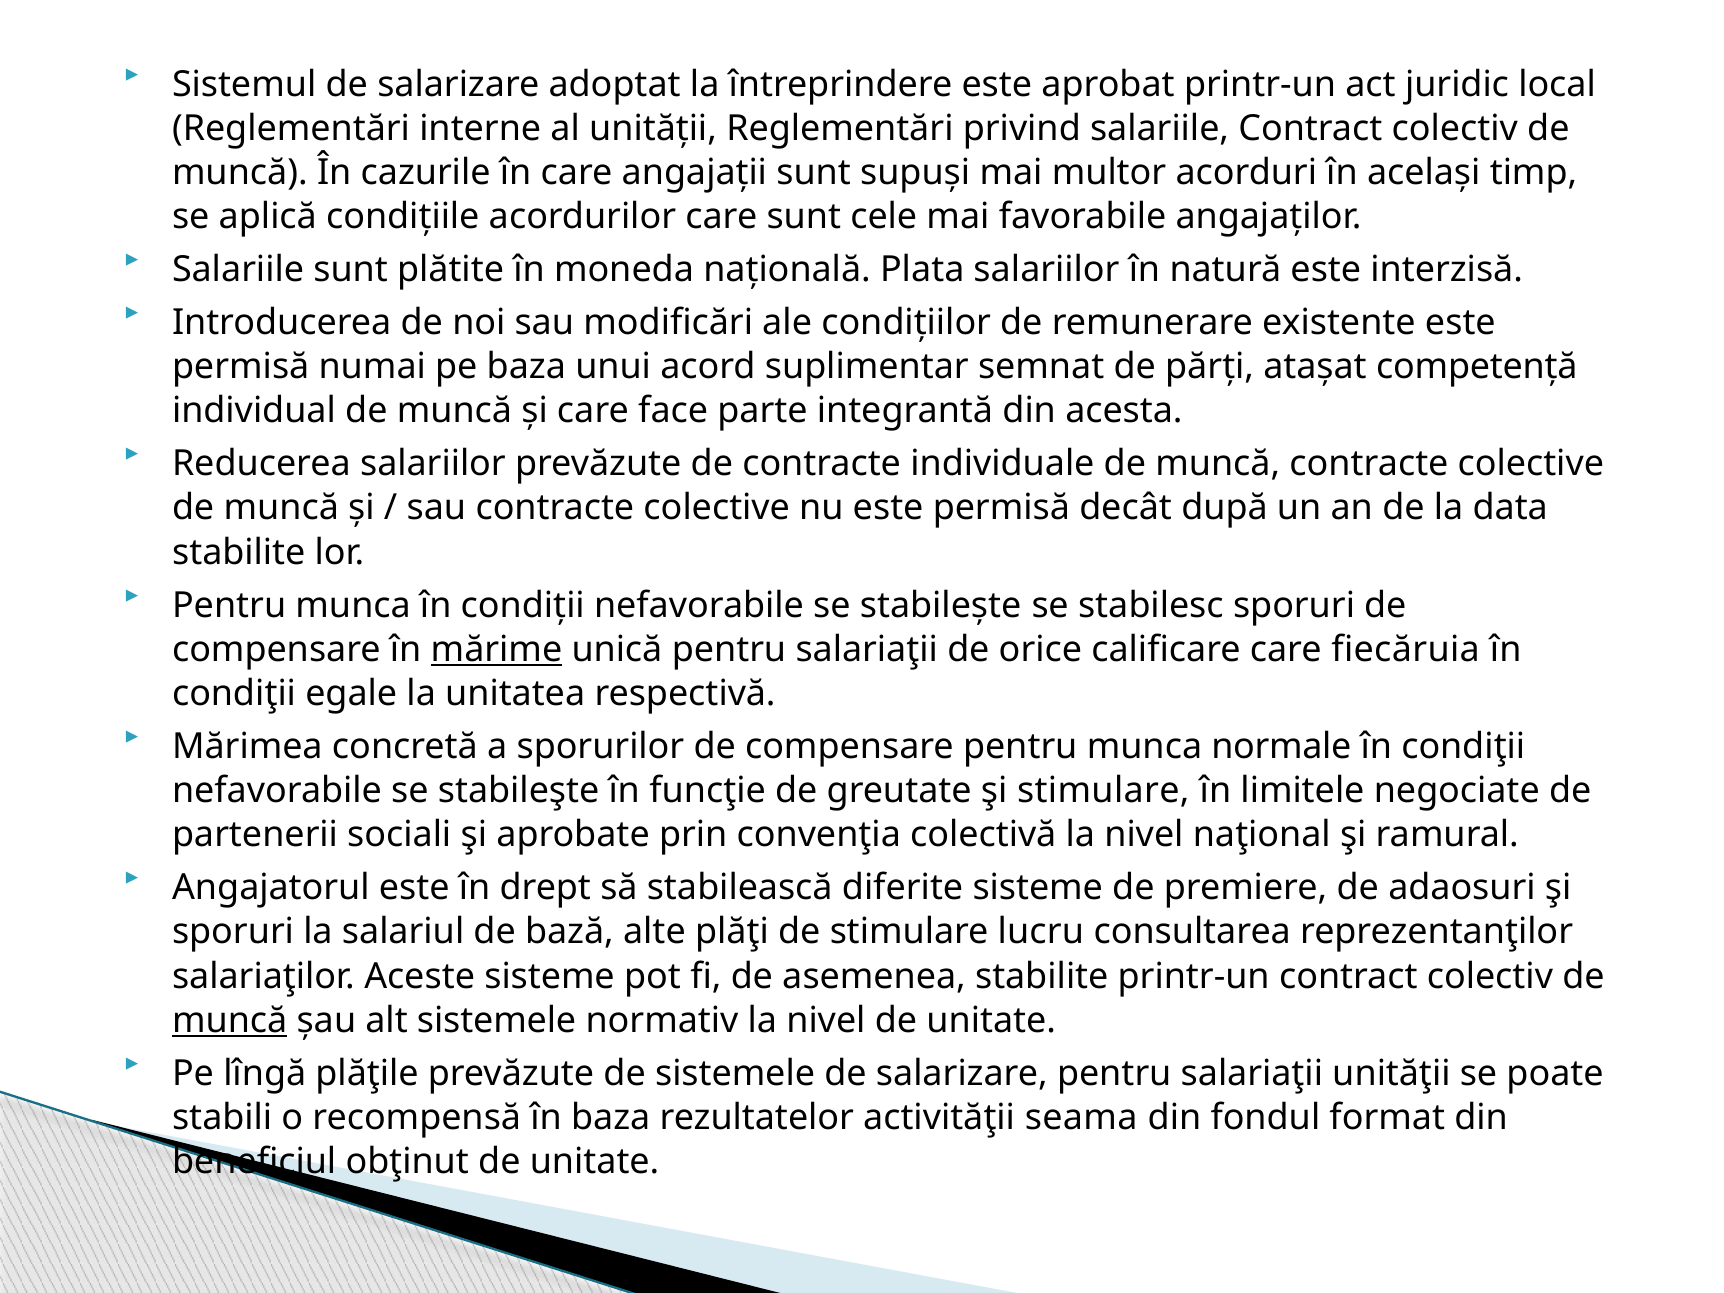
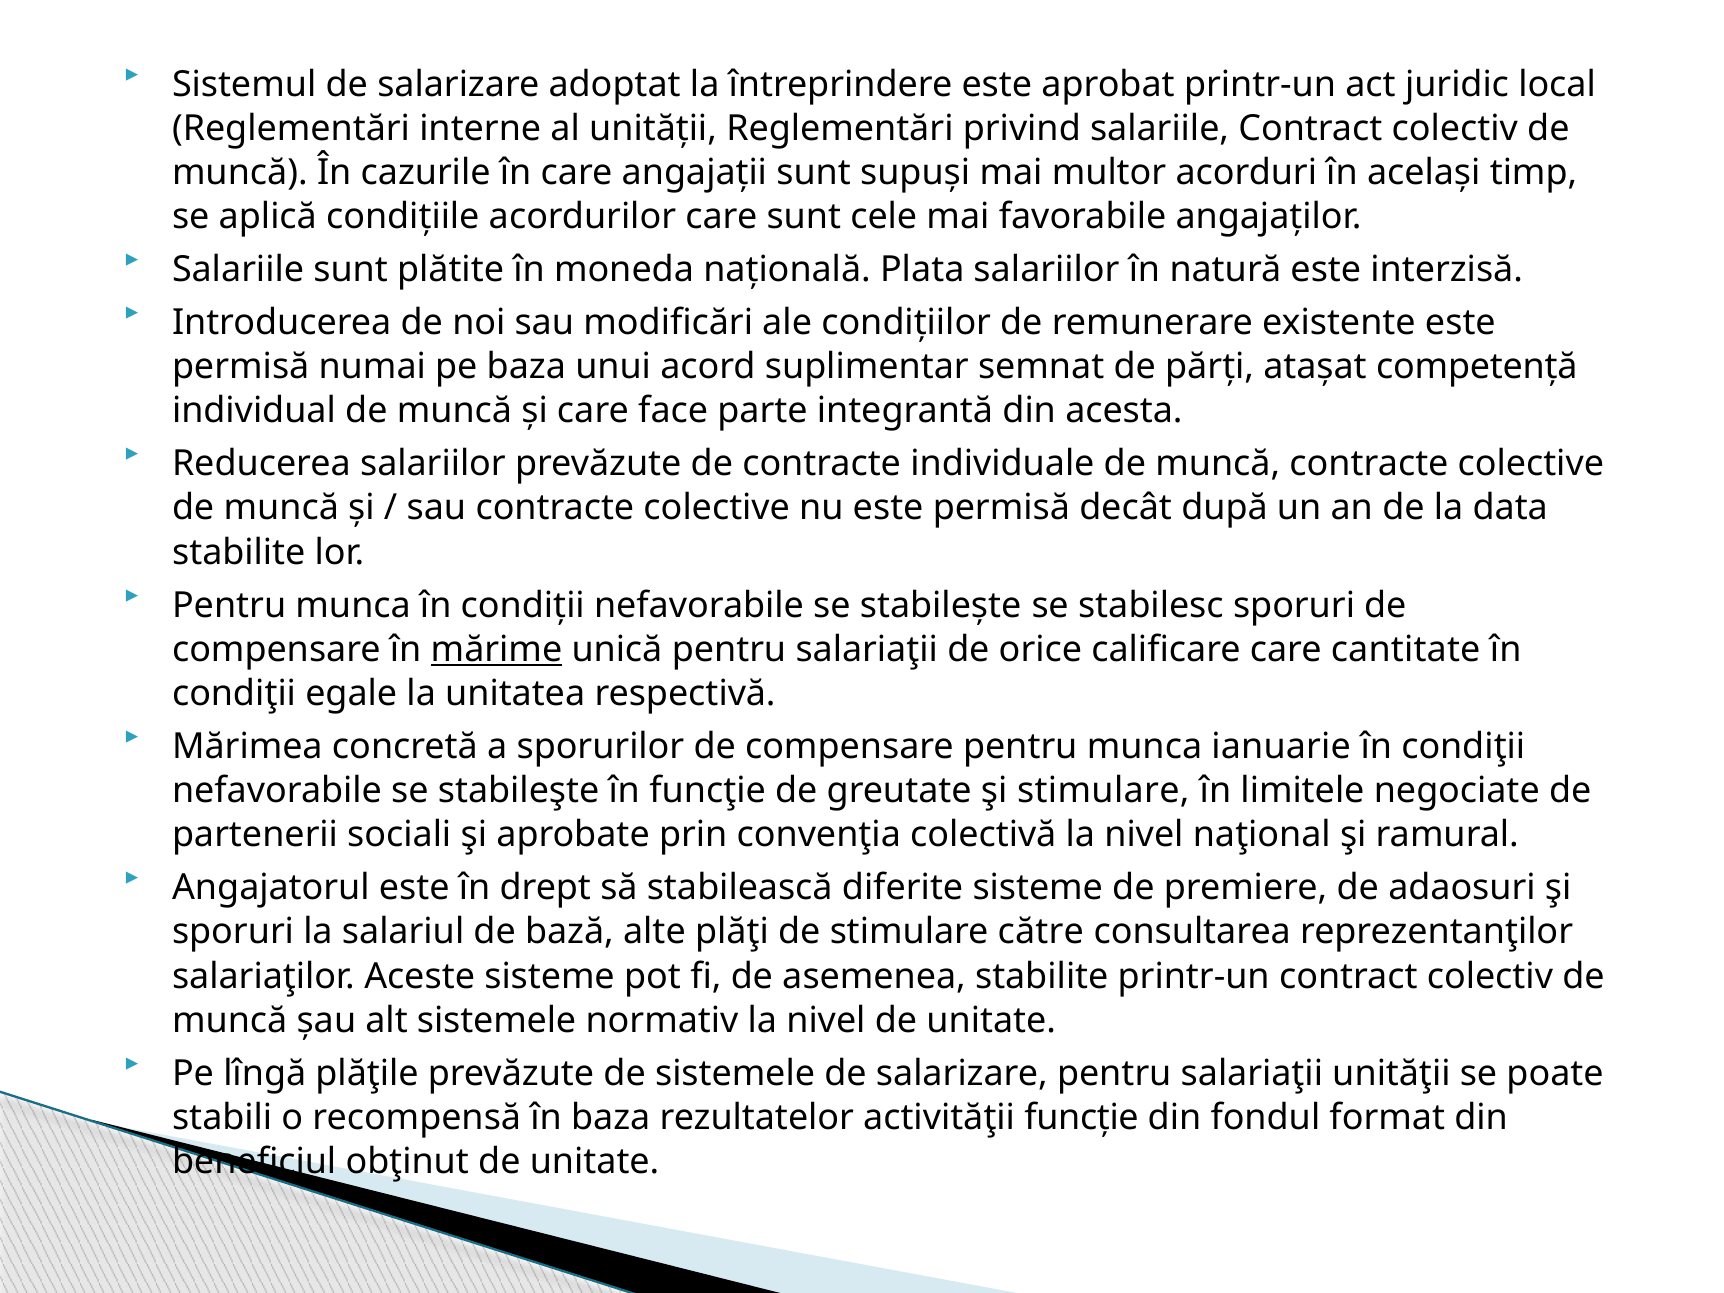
fiecăruia: fiecăruia -> cantitate
normale: normale -> ianuarie
lucru: lucru -> către
muncă at (230, 1021) underline: present -> none
seama: seama -> funcție
